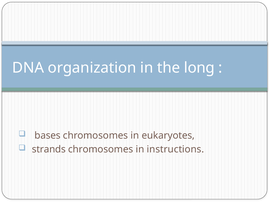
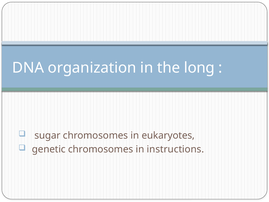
bases: bases -> sugar
strands: strands -> genetic
